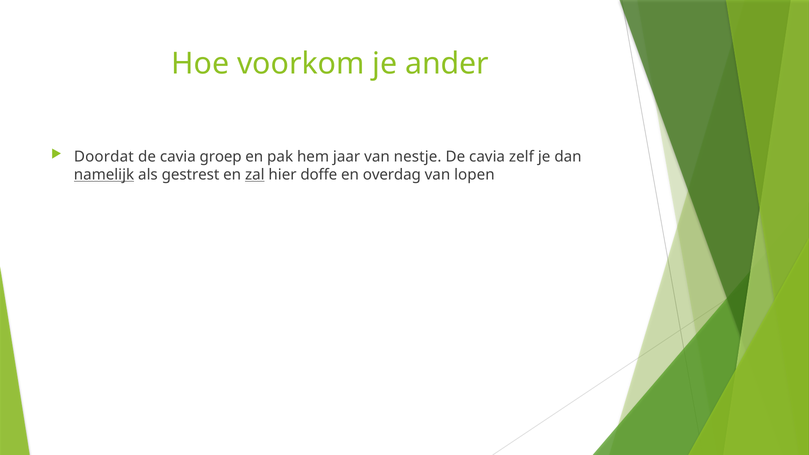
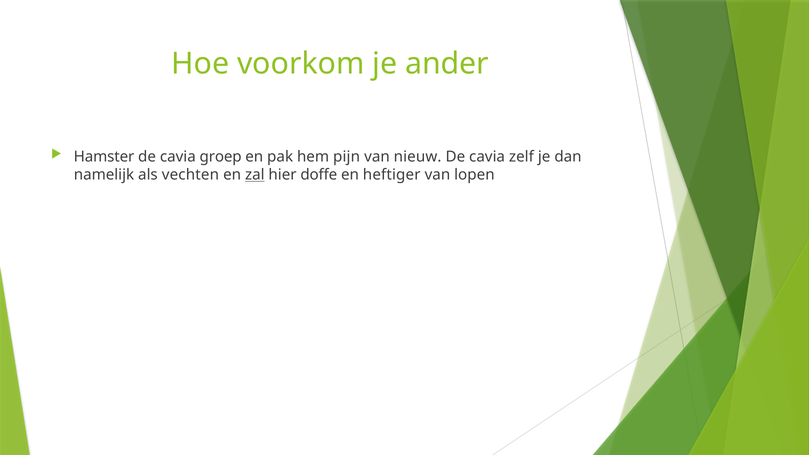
Doordat: Doordat -> Hamster
jaar: jaar -> pijn
nestje: nestje -> nieuw
namelijk underline: present -> none
gestrest: gestrest -> vechten
overdag: overdag -> heftiger
